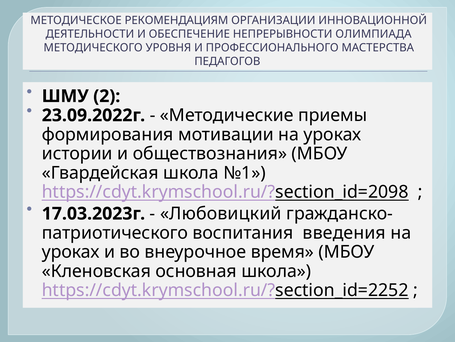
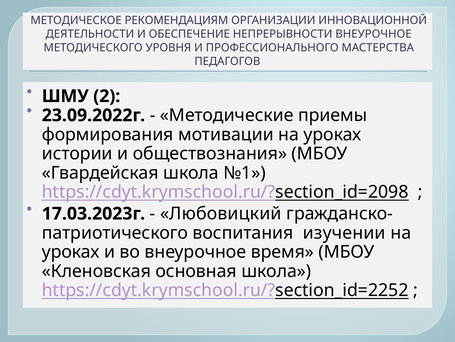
НЕПРЕРЫВНОСТИ ОЛИМПИАДА: ОЛИМПИАДА -> ВНЕУРОЧНОЕ
введения: введения -> изучении
